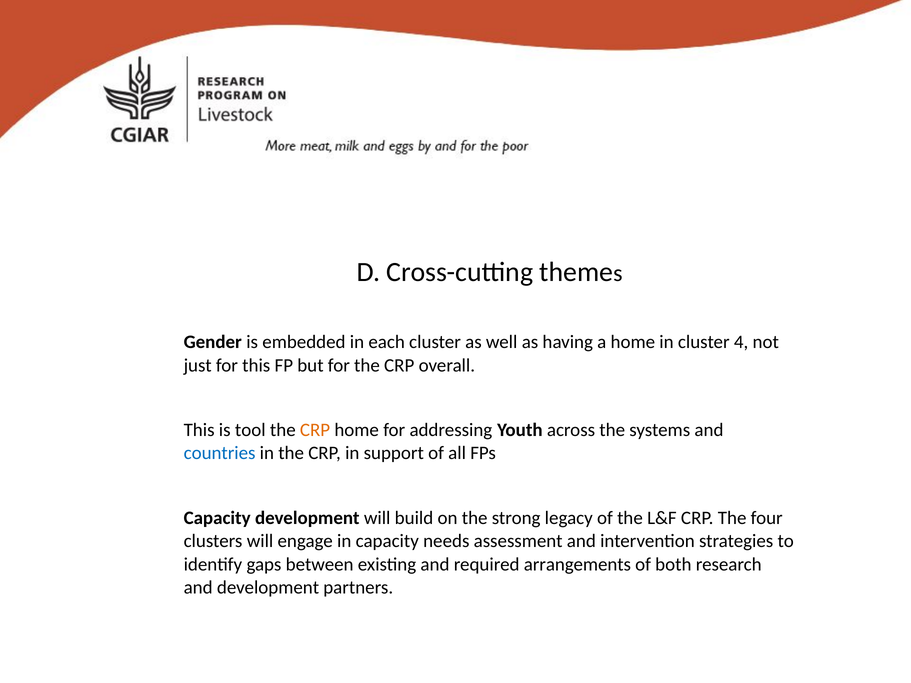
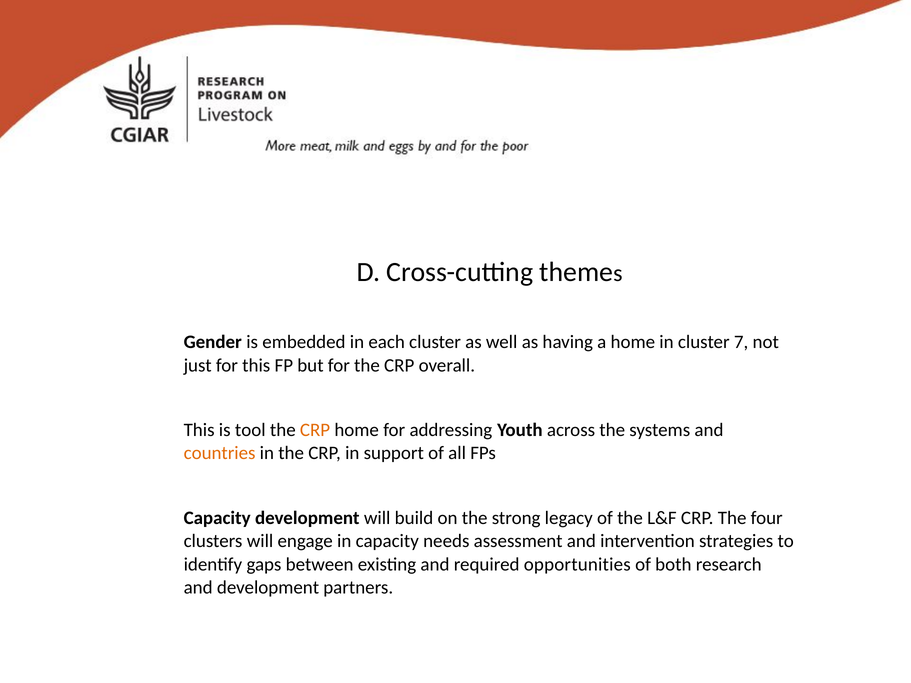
4: 4 -> 7
countries colour: blue -> orange
arrangements: arrangements -> opportunities
